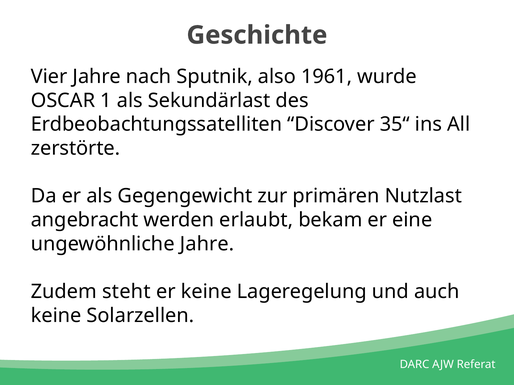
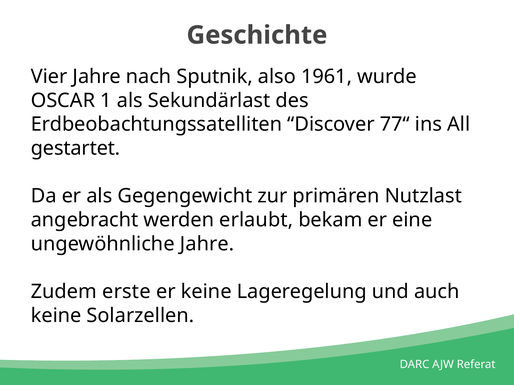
35“: 35“ -> 77“
zerstörte: zerstörte -> gestartet
steht: steht -> erste
